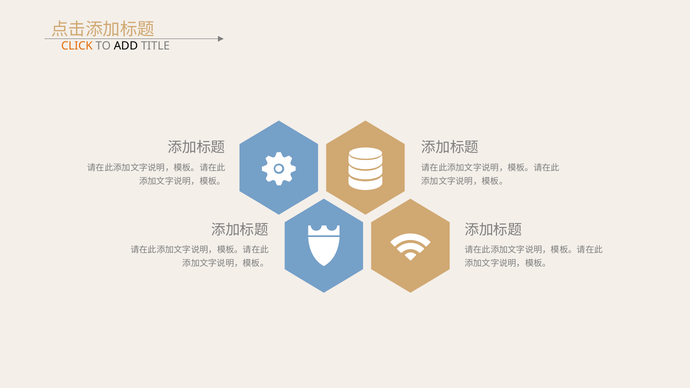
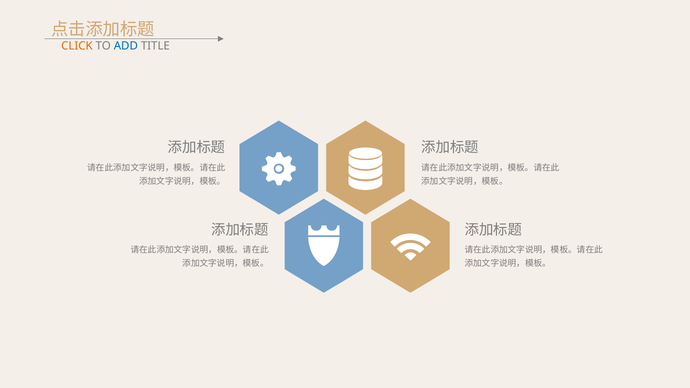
ADD colour: black -> blue
